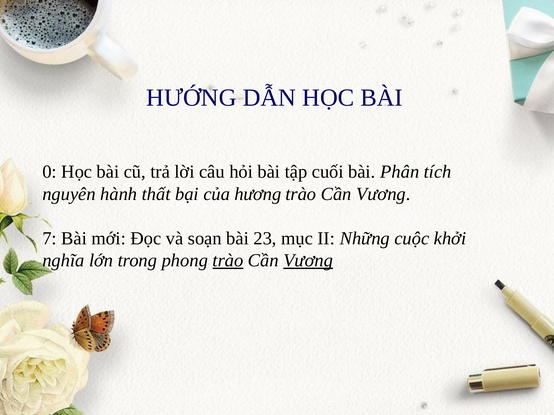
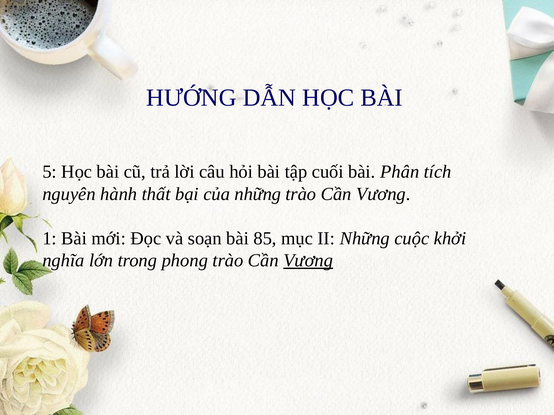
0: 0 -> 5
của hương: hương -> những
7: 7 -> 1
23: 23 -> 85
trào at (228, 261) underline: present -> none
